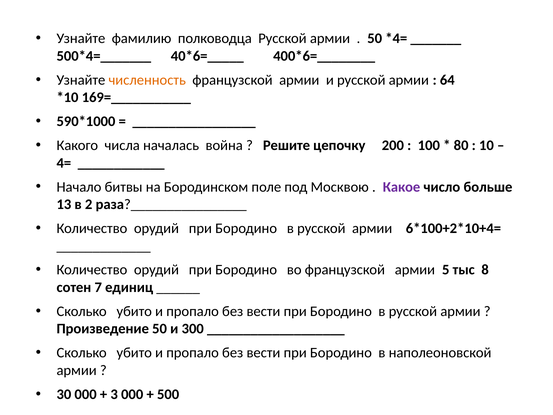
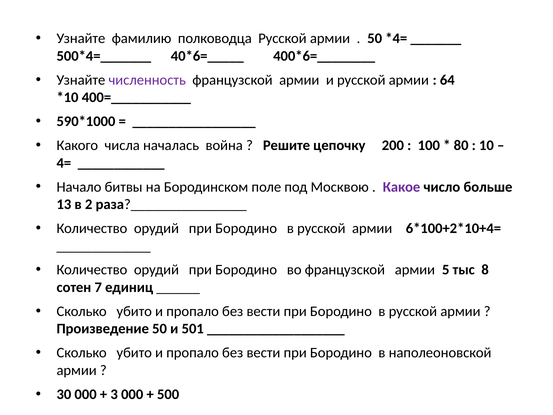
численность colour: orange -> purple
169=___________: 169=___________ -> 400=___________
300: 300 -> 501
